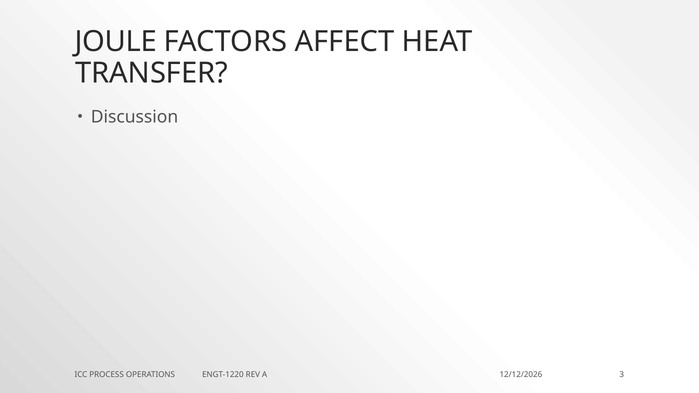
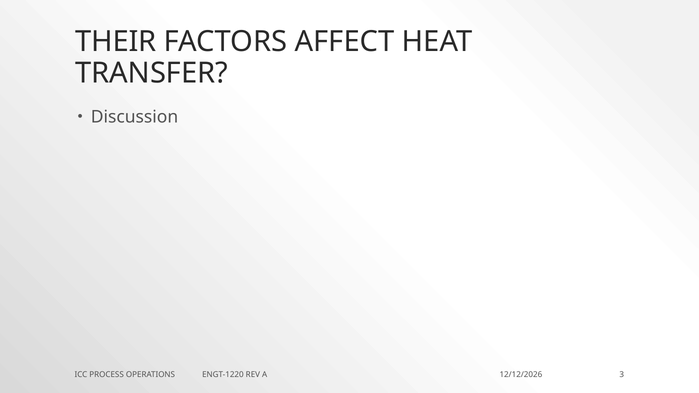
JOULE: JOULE -> THEIR
